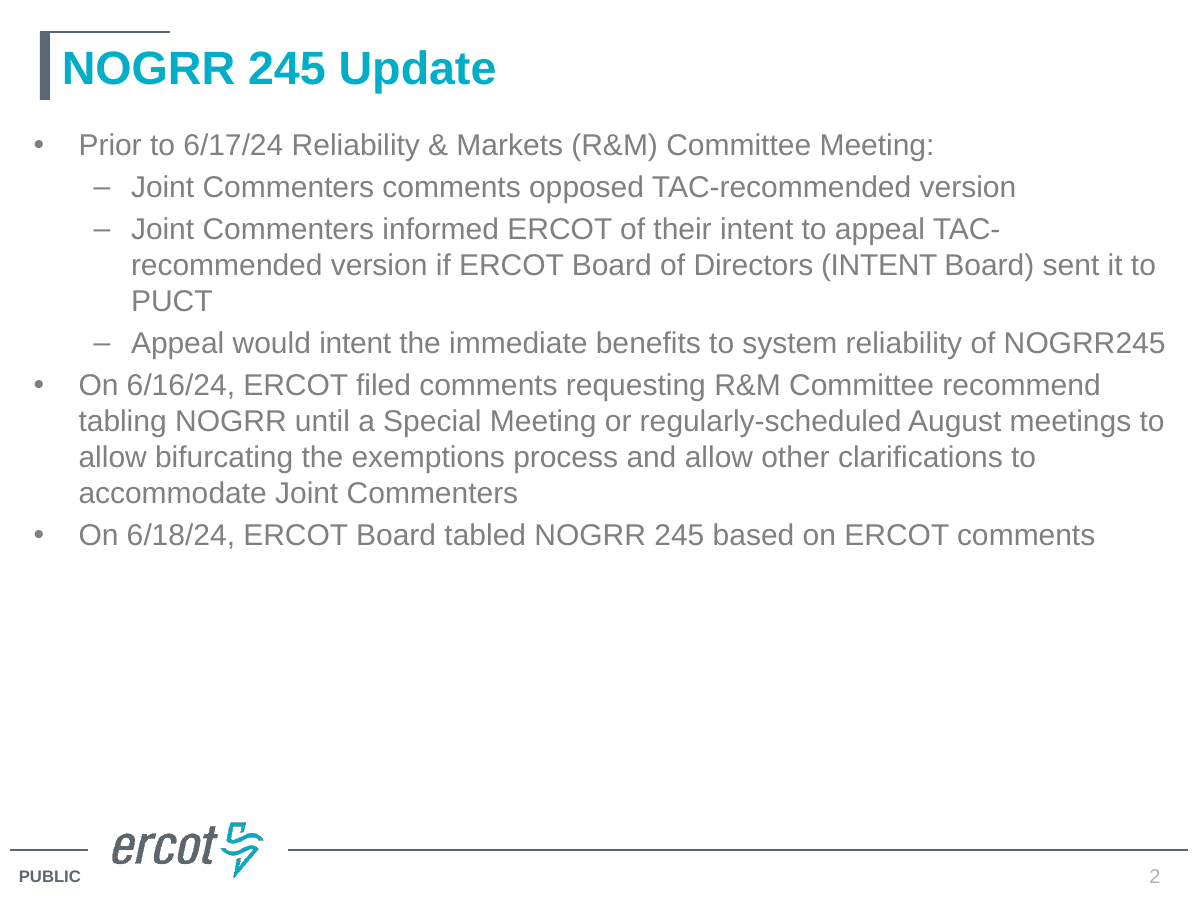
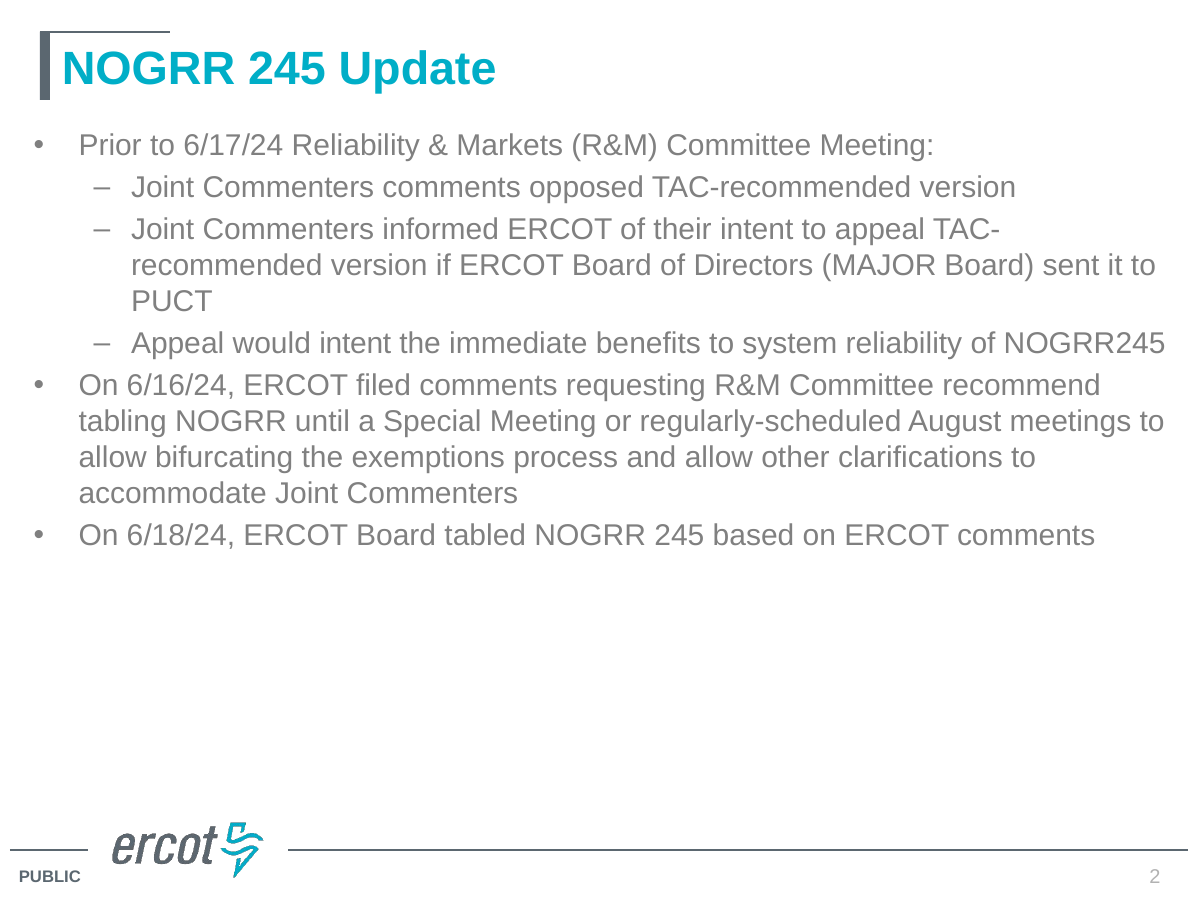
Directors INTENT: INTENT -> MAJOR
